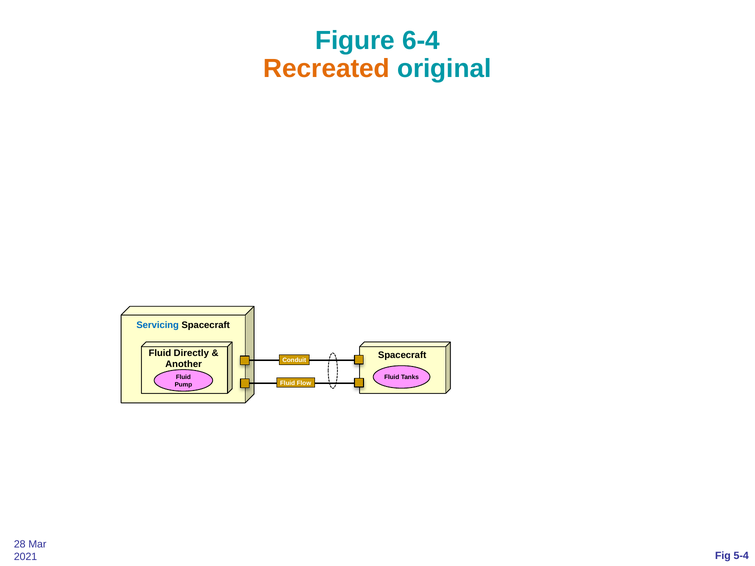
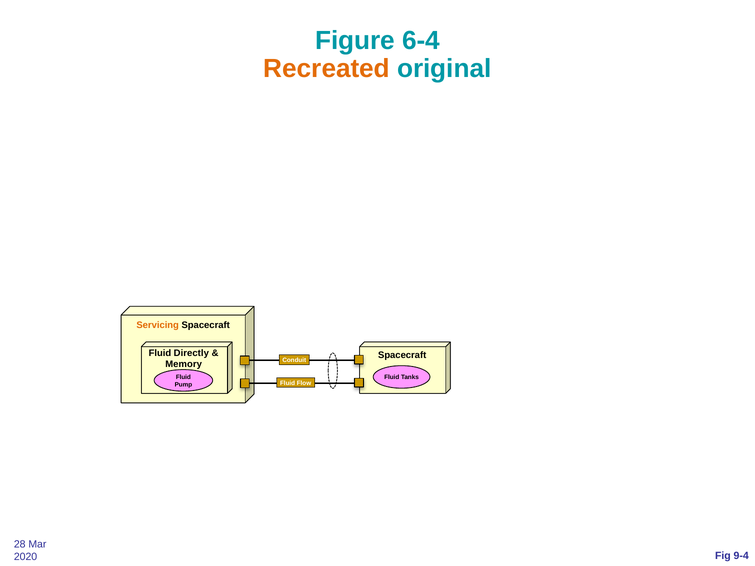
Servicing colour: blue -> orange
Another: Another -> Memory
5-4: 5-4 -> 9-4
2021: 2021 -> 2020
